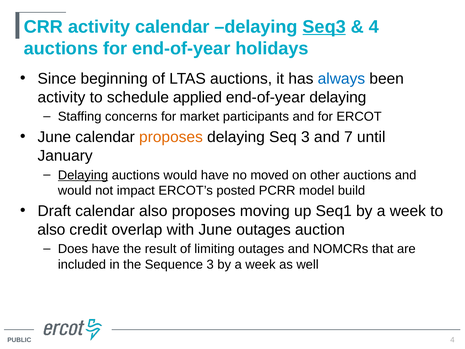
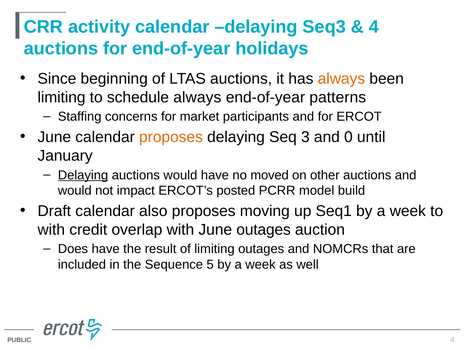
Seq3 underline: present -> none
always at (341, 79) colour: blue -> orange
activity at (61, 97): activity -> limiting
schedule applied: applied -> always
end-of-year delaying: delaying -> patterns
7: 7 -> 0
also at (51, 229): also -> with
Sequence 3: 3 -> 5
